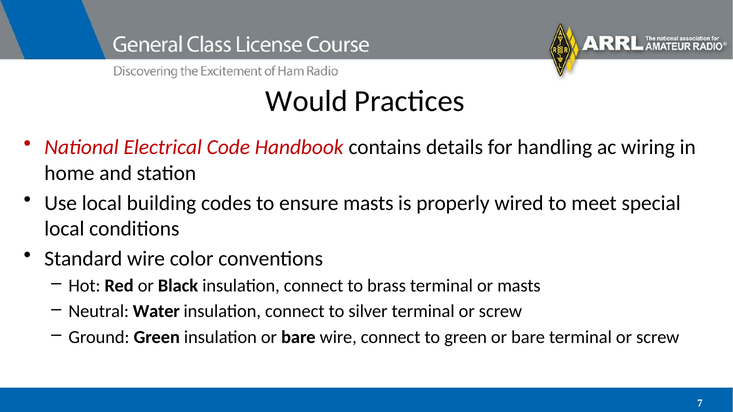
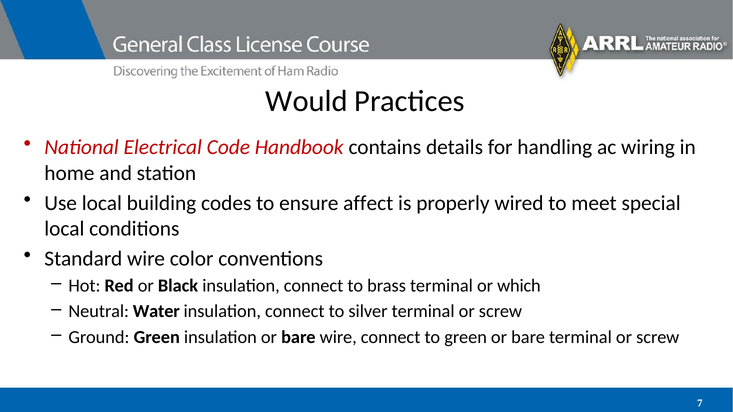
ensure masts: masts -> affect
or masts: masts -> which
